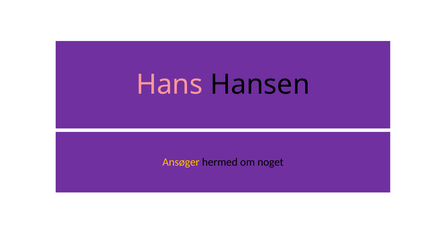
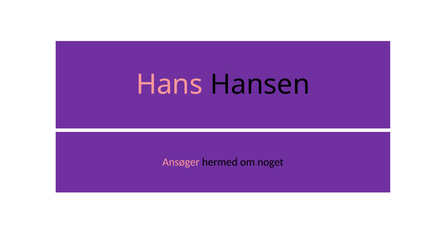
Ansøger colour: yellow -> pink
